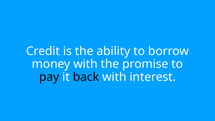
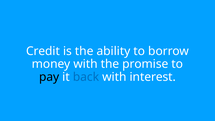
back colour: black -> blue
